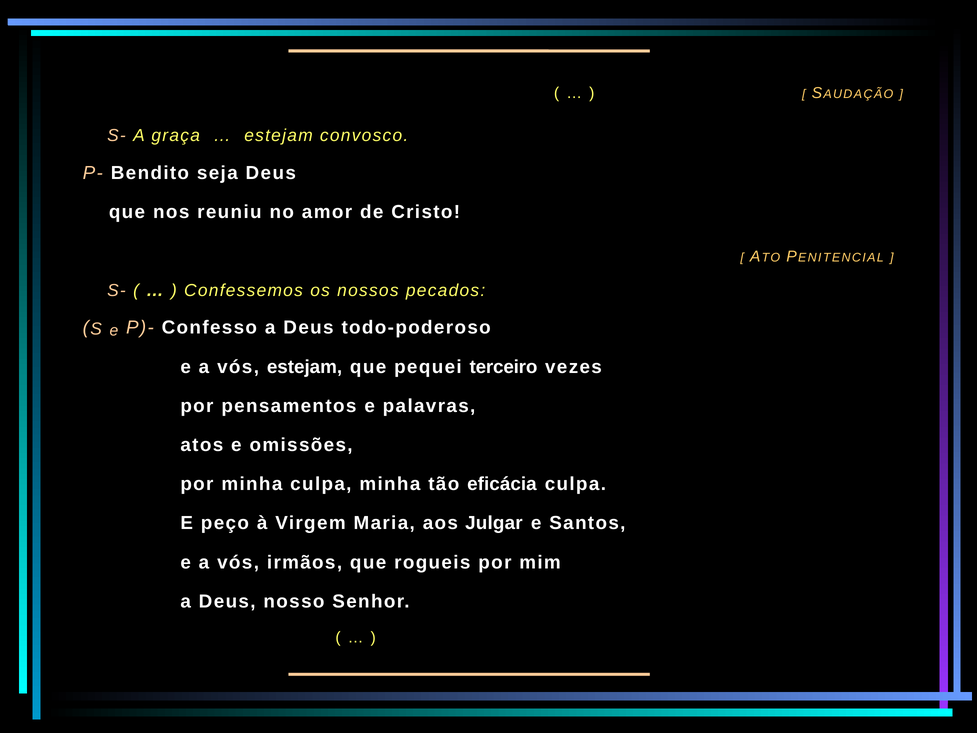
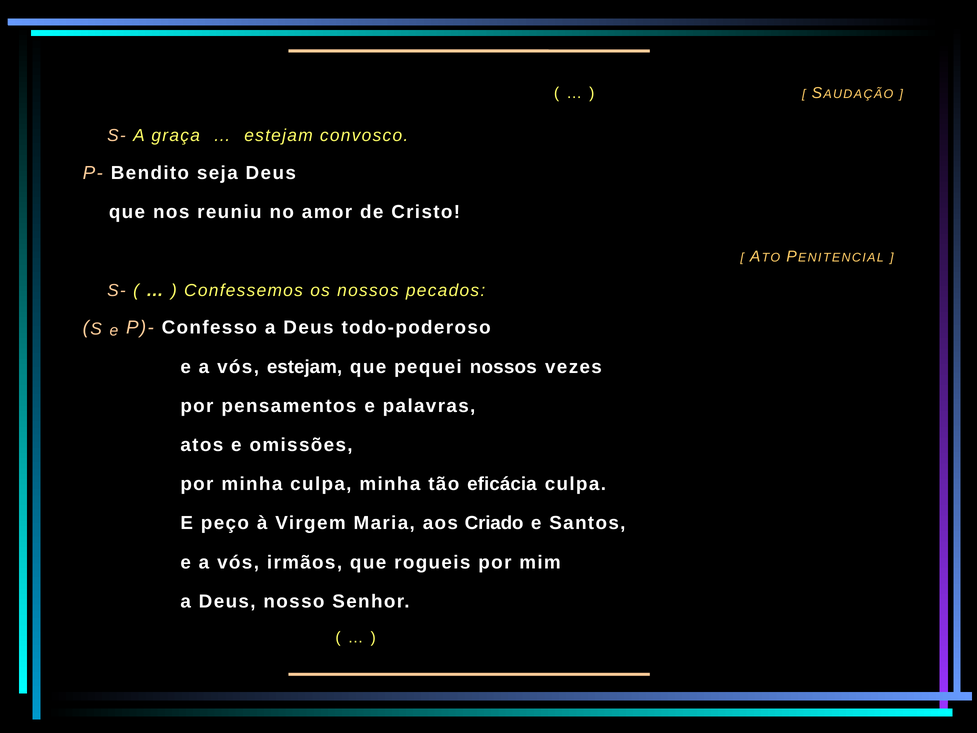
pequei terceiro: terceiro -> nossos
Julgar: Julgar -> Criado
